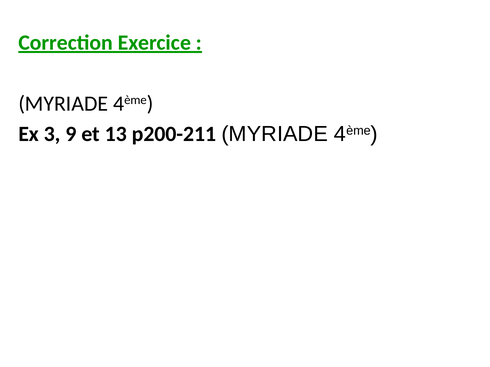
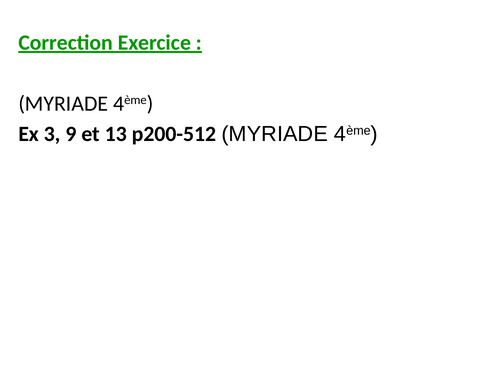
p200-211: p200-211 -> p200-512
